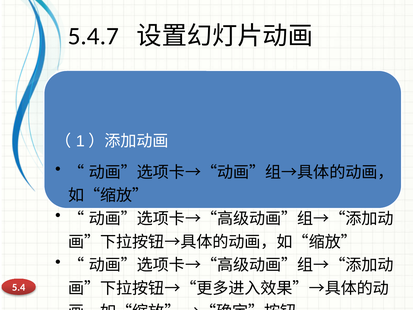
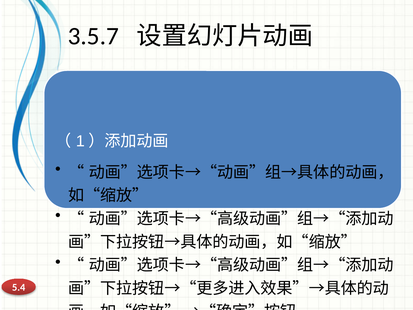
5.4.7: 5.4.7 -> 3.5.7
